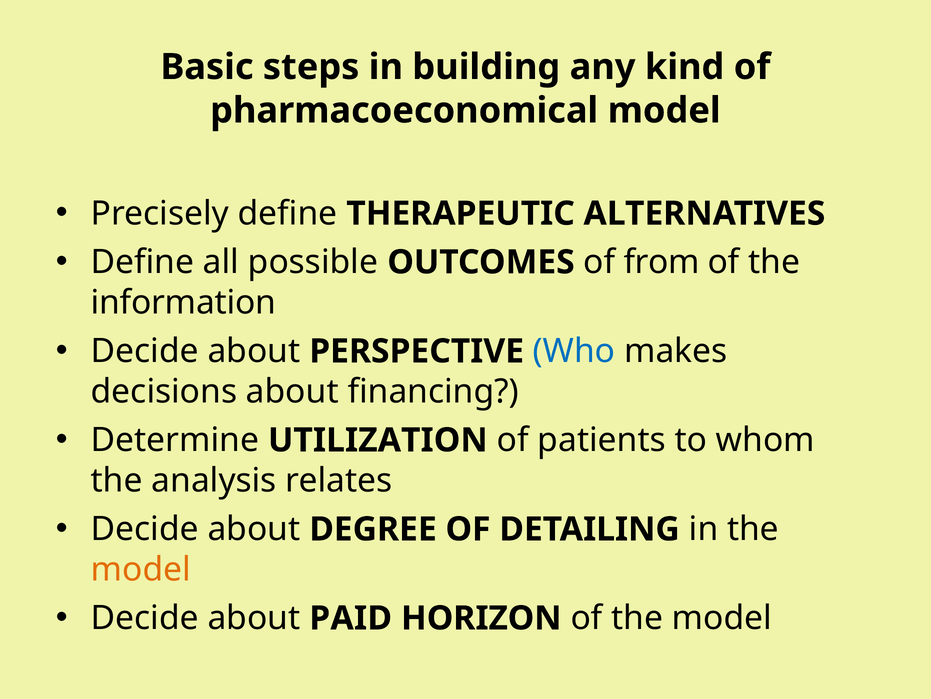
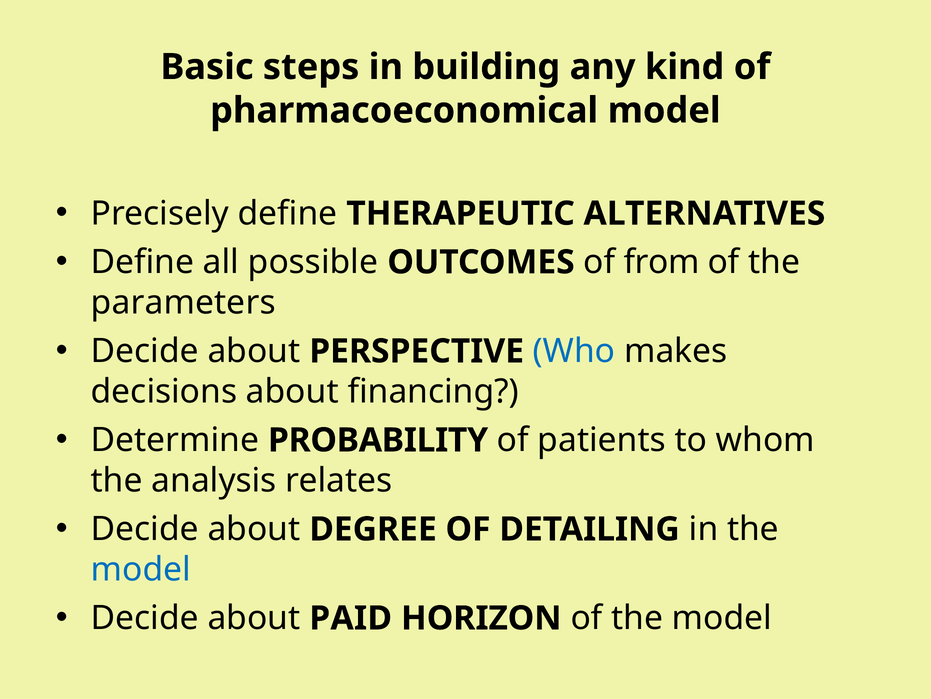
information: information -> parameters
UTILIZATION: UTILIZATION -> PROBABILITY
model at (141, 569) colour: orange -> blue
